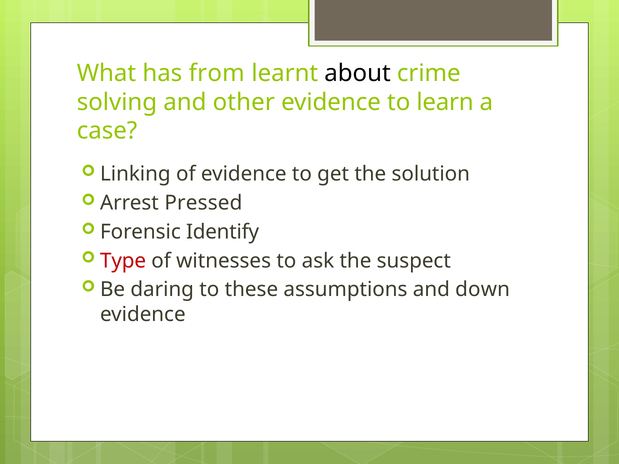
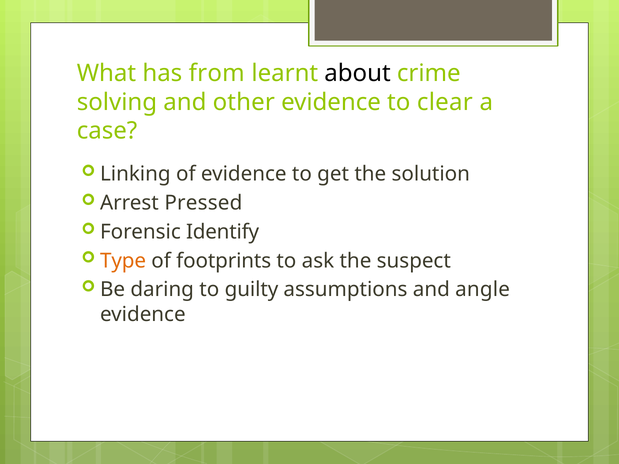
learn: learn -> clear
Type colour: red -> orange
witnesses: witnesses -> footprints
these: these -> guilty
down: down -> angle
